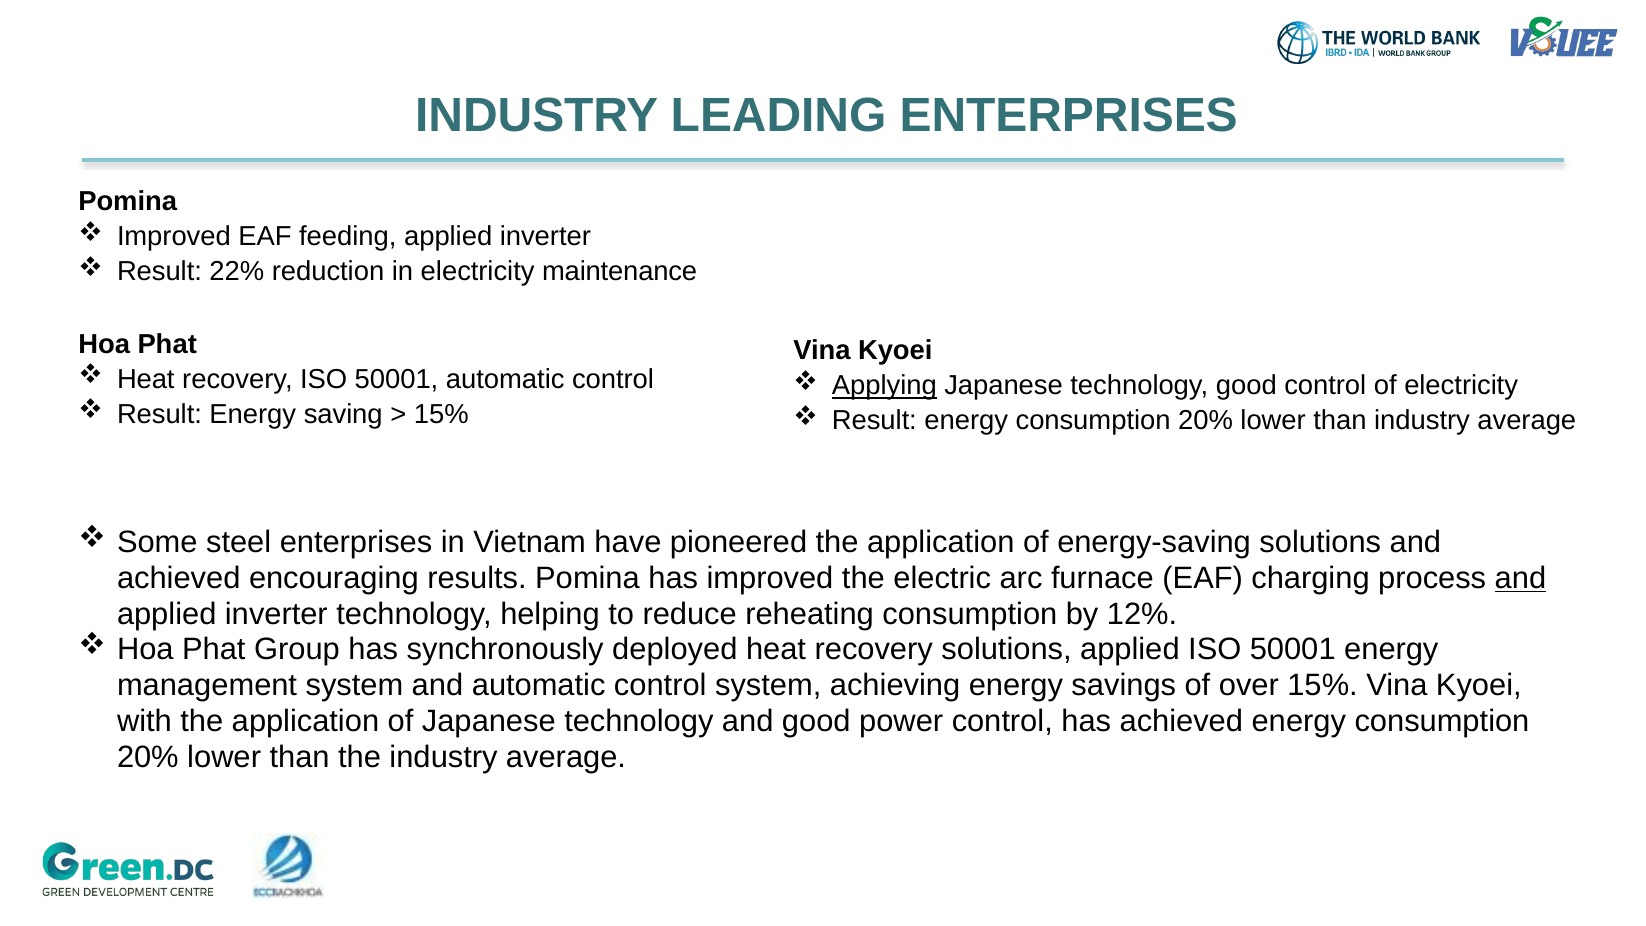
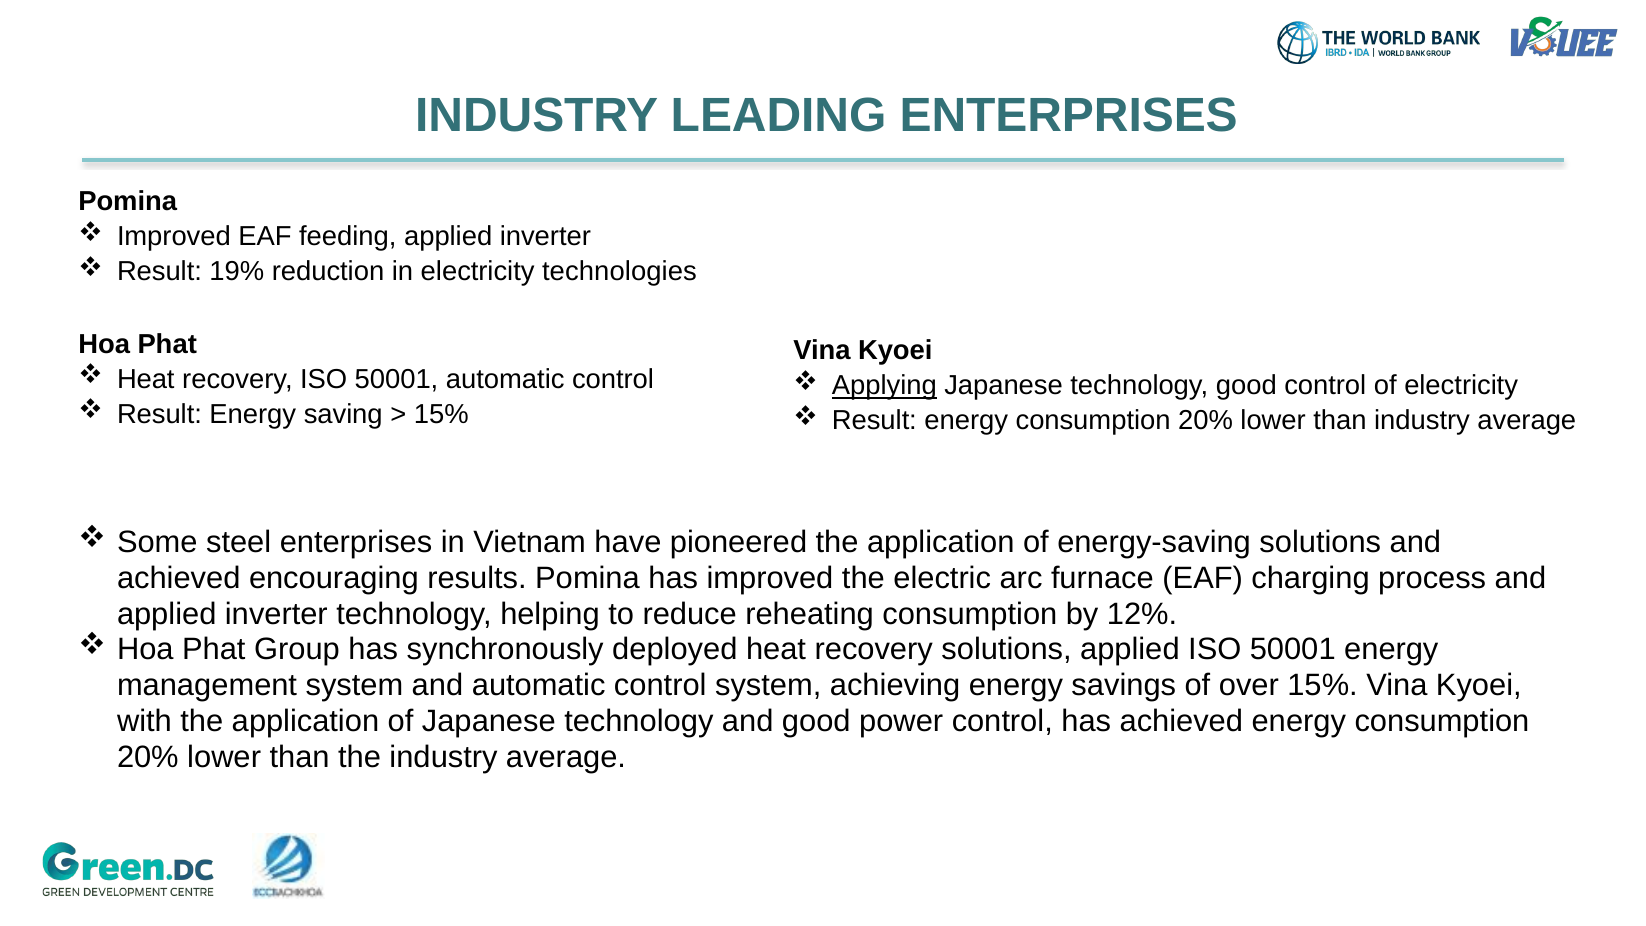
22%: 22% -> 19%
maintenance: maintenance -> technologies
and at (1520, 578) underline: present -> none
